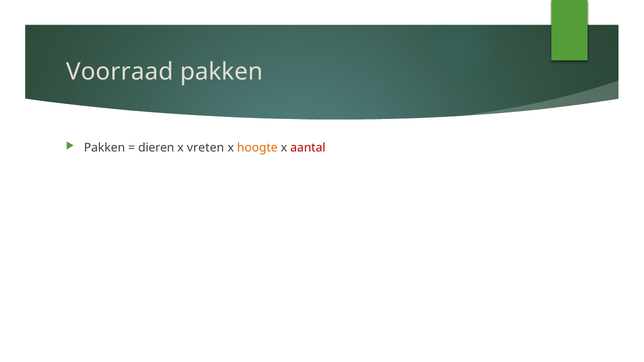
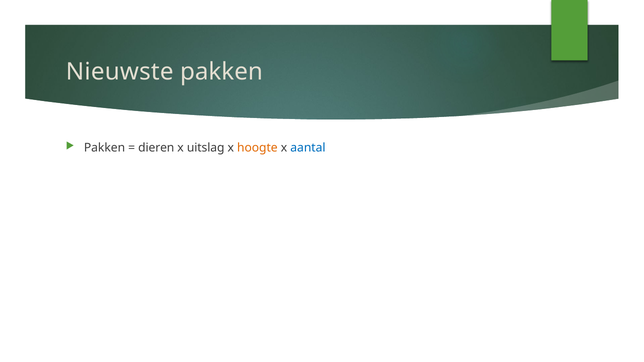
Voorraad: Voorraad -> Nieuwste
vreten: vreten -> uitslag
aantal colour: red -> blue
